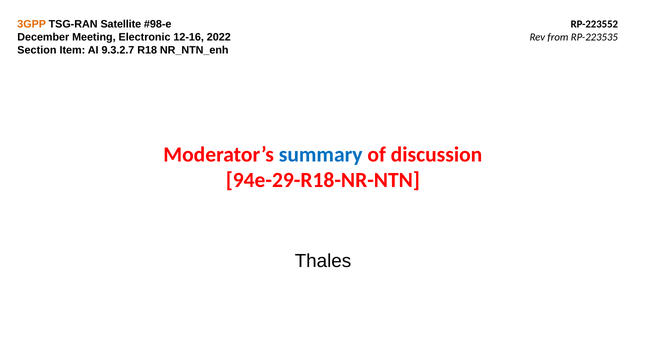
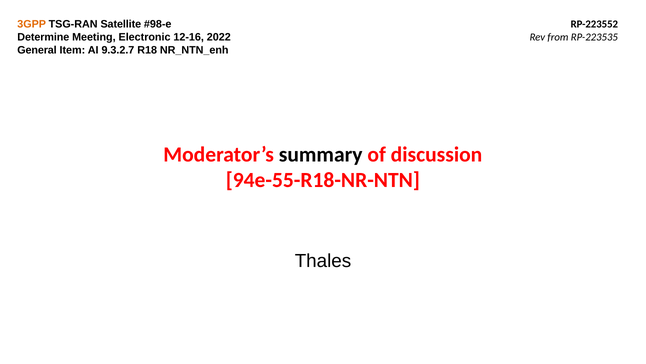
December: December -> Determine
Section: Section -> General
summary colour: blue -> black
94e-29-R18-NR-NTN: 94e-29-R18-NR-NTN -> 94e-55-R18-NR-NTN
